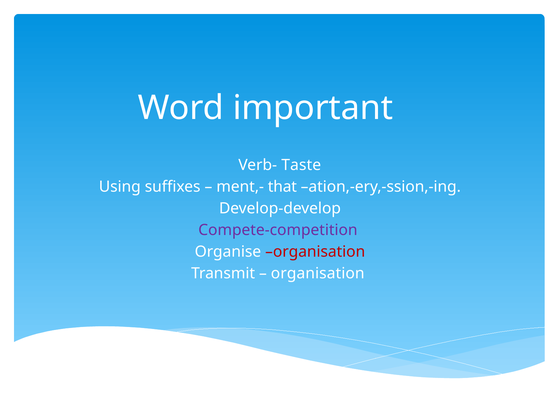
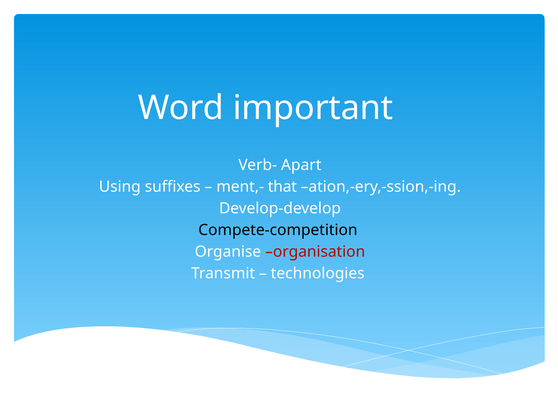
Taste: Taste -> Apart
Compete-competition colour: purple -> black
organisation at (318, 274): organisation -> technologies
